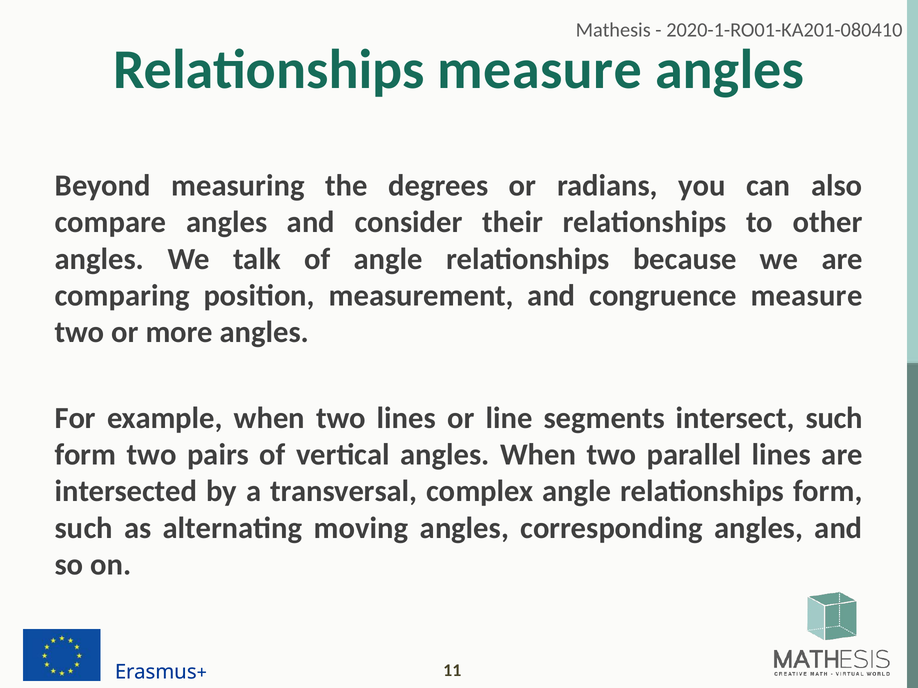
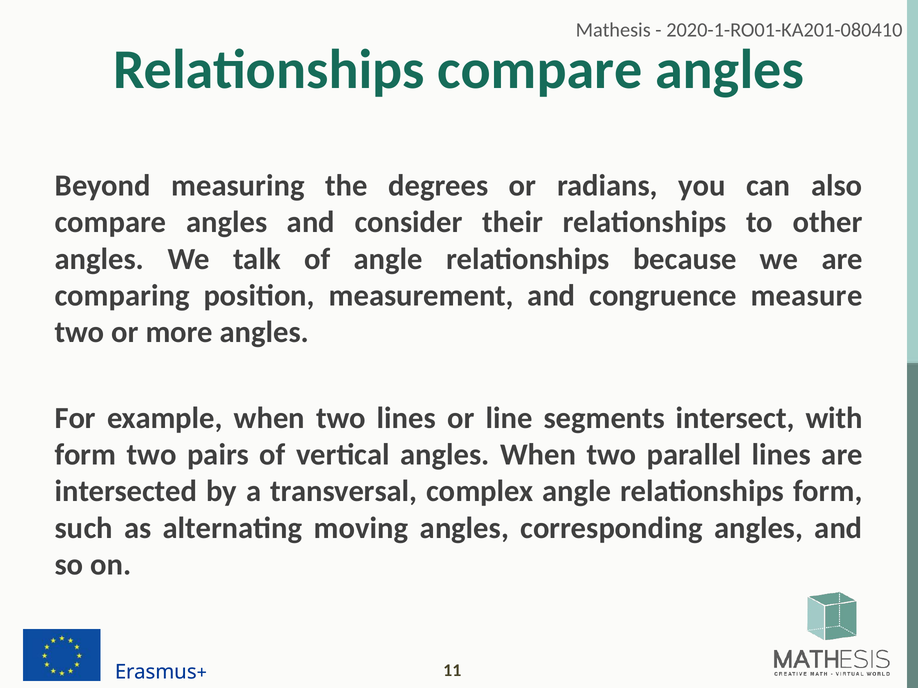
Relationships measure: measure -> compare
intersect such: such -> with
